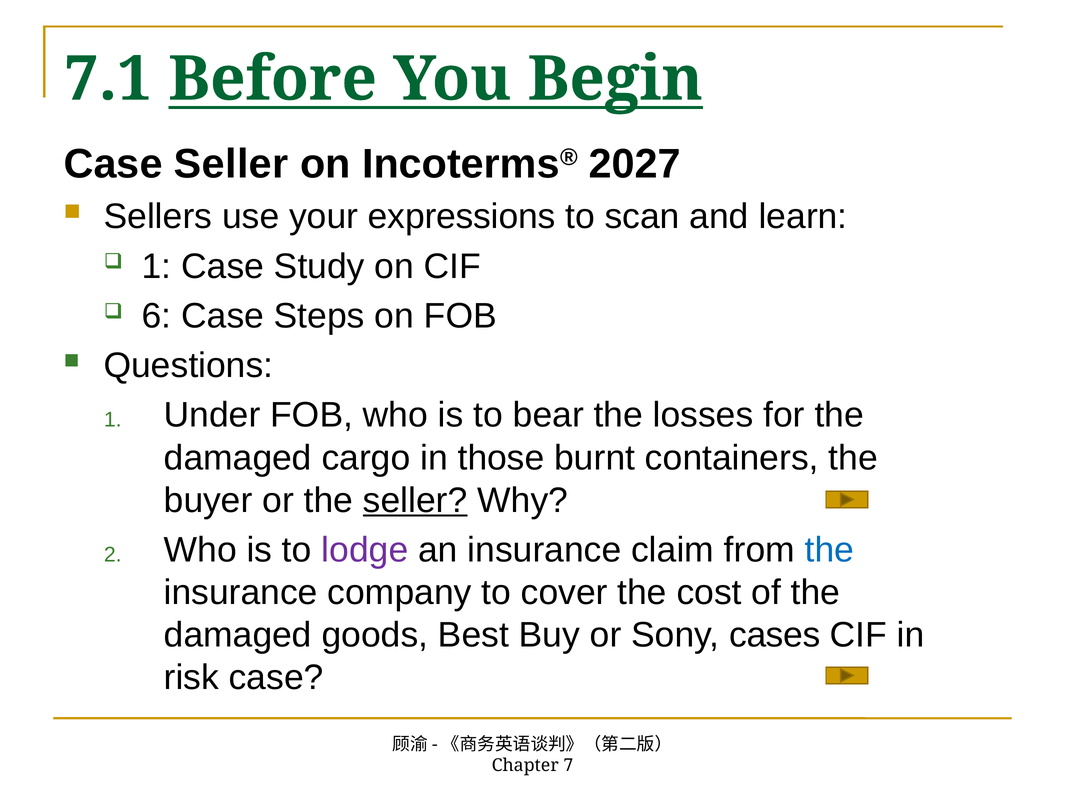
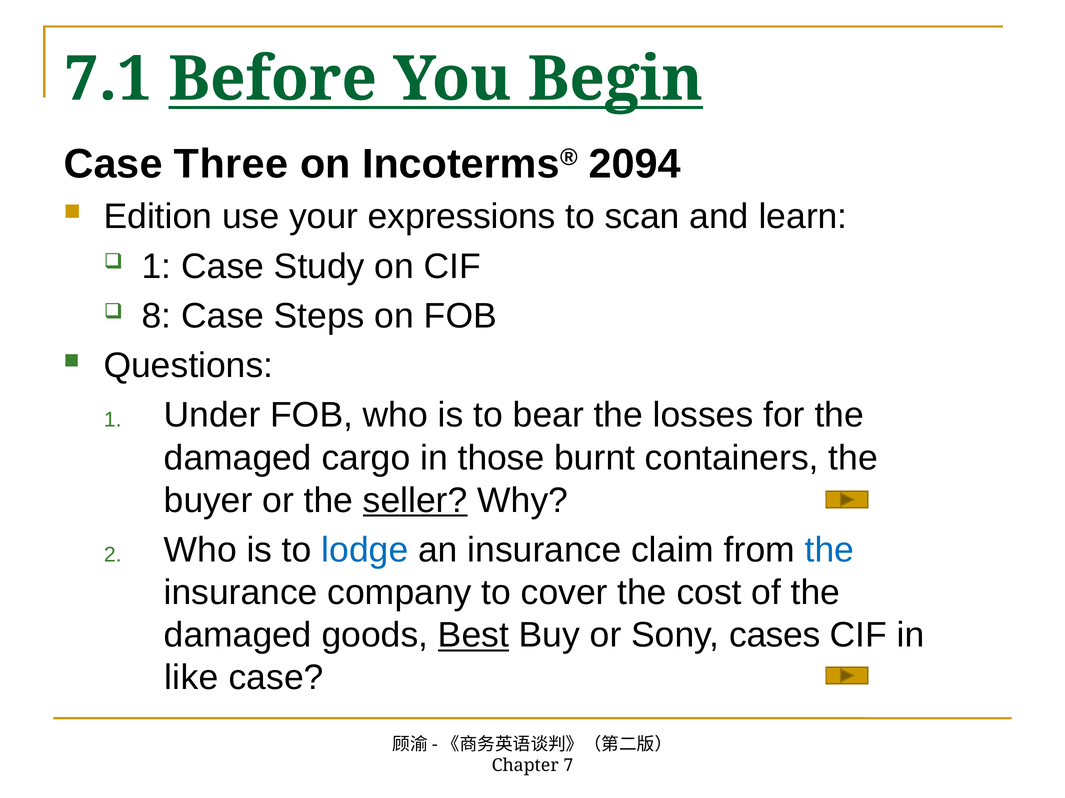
Case Seller: Seller -> Three
2027: 2027 -> 2094
Sellers: Sellers -> Edition
6: 6 -> 8
lodge colour: purple -> blue
Best underline: none -> present
risk: risk -> like
